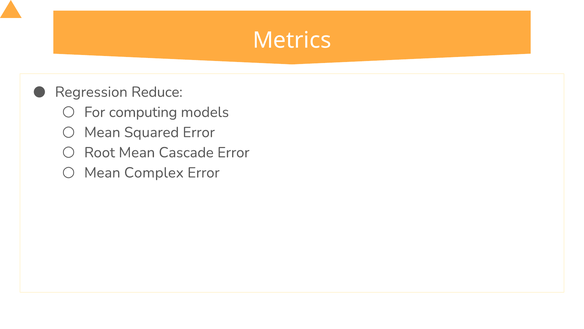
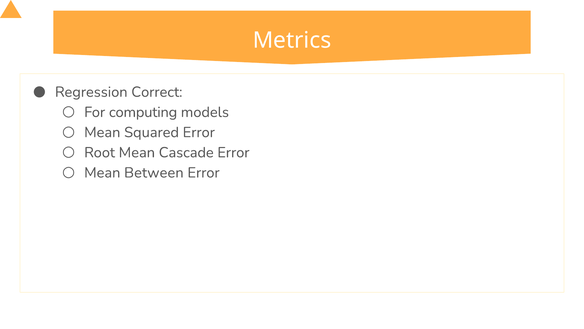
Reduce: Reduce -> Correct
Complex: Complex -> Between
